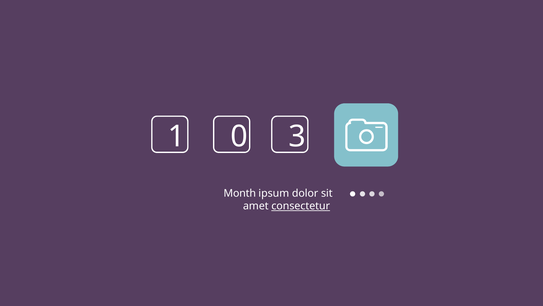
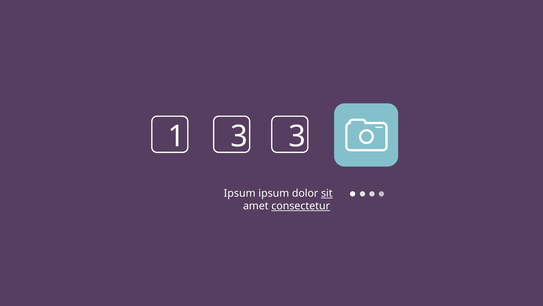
1 0: 0 -> 3
Month at (240, 193): Month -> Ipsum
sit underline: none -> present
